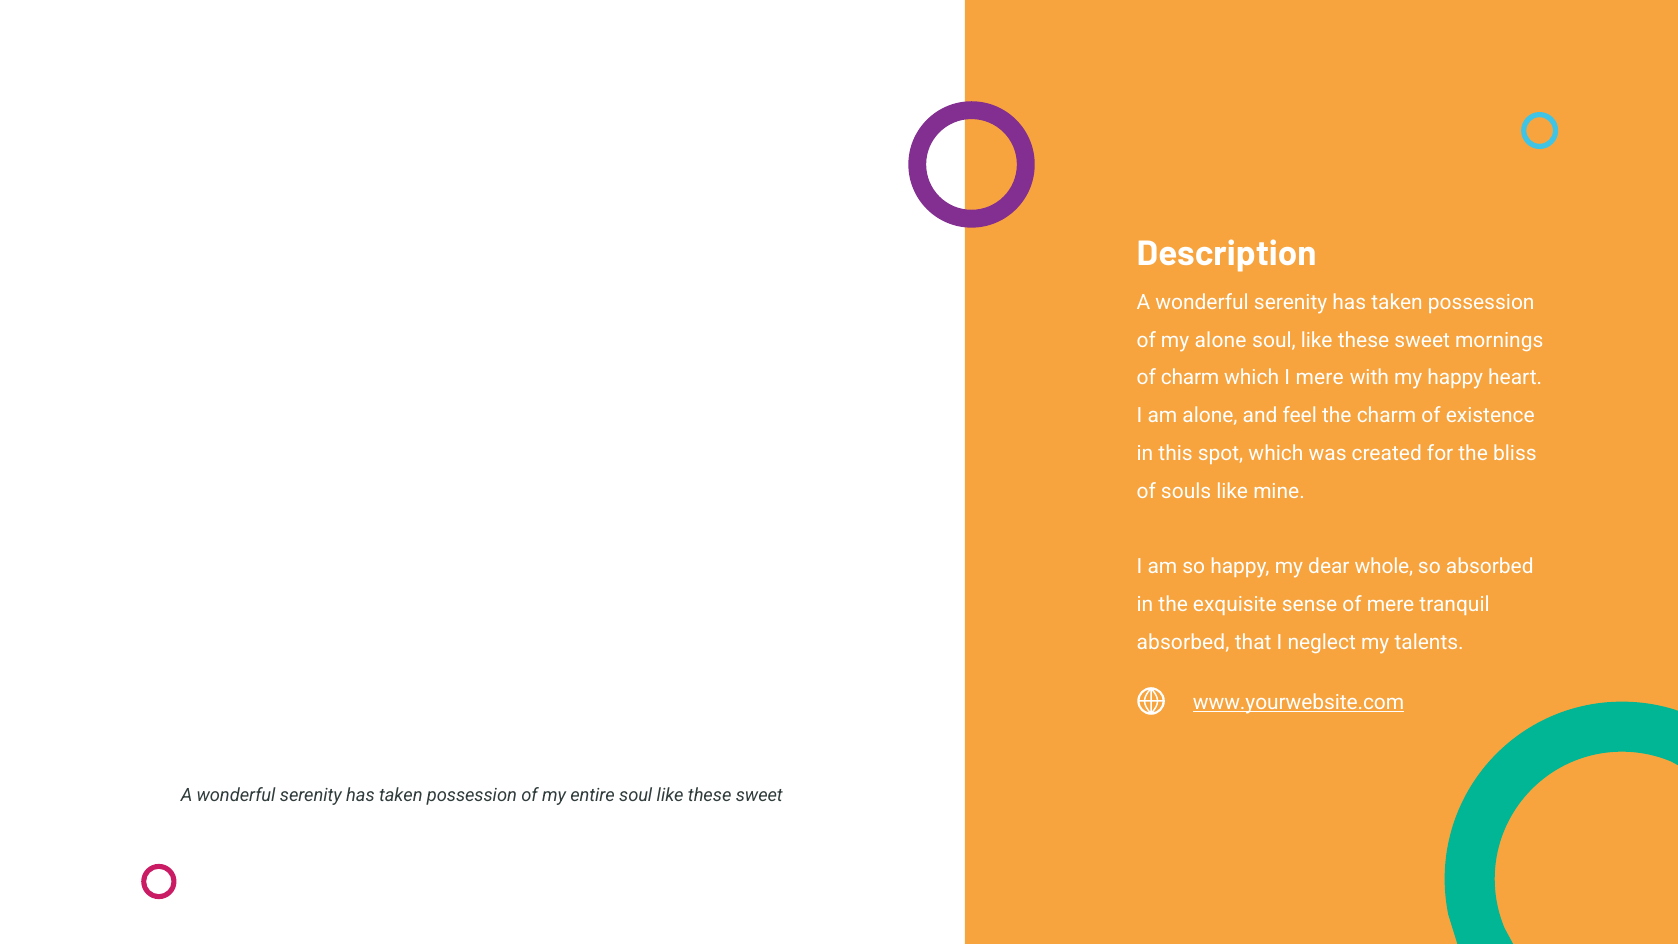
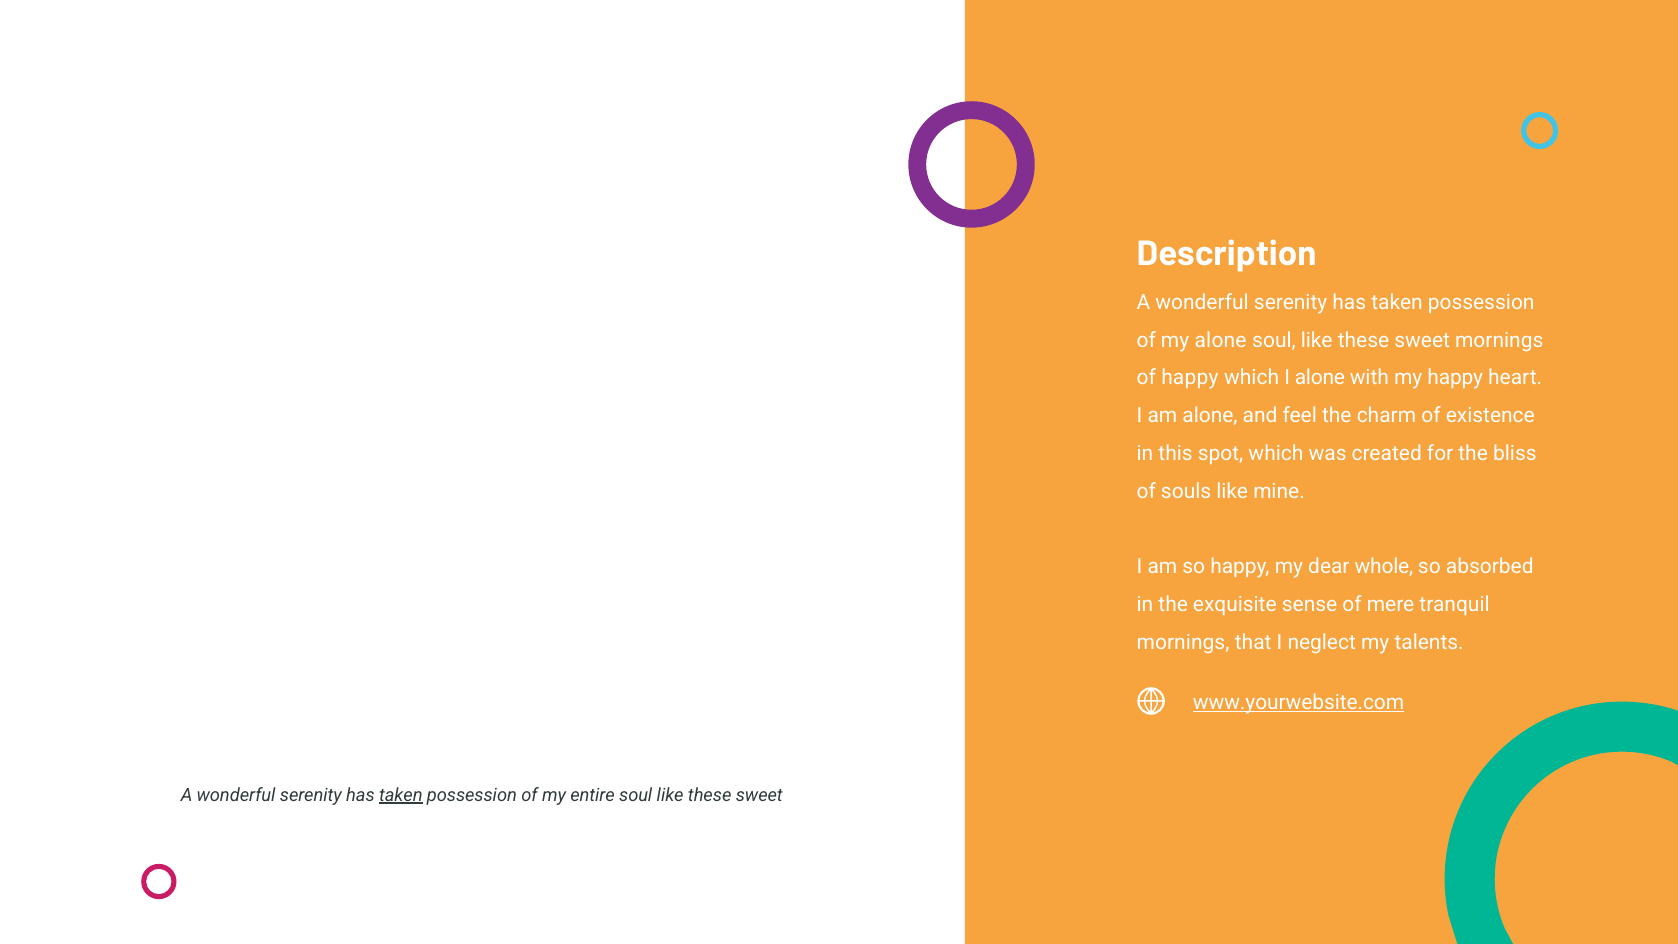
of charm: charm -> happy
I mere: mere -> alone
absorbed at (1183, 642): absorbed -> mornings
taken at (401, 795) underline: none -> present
